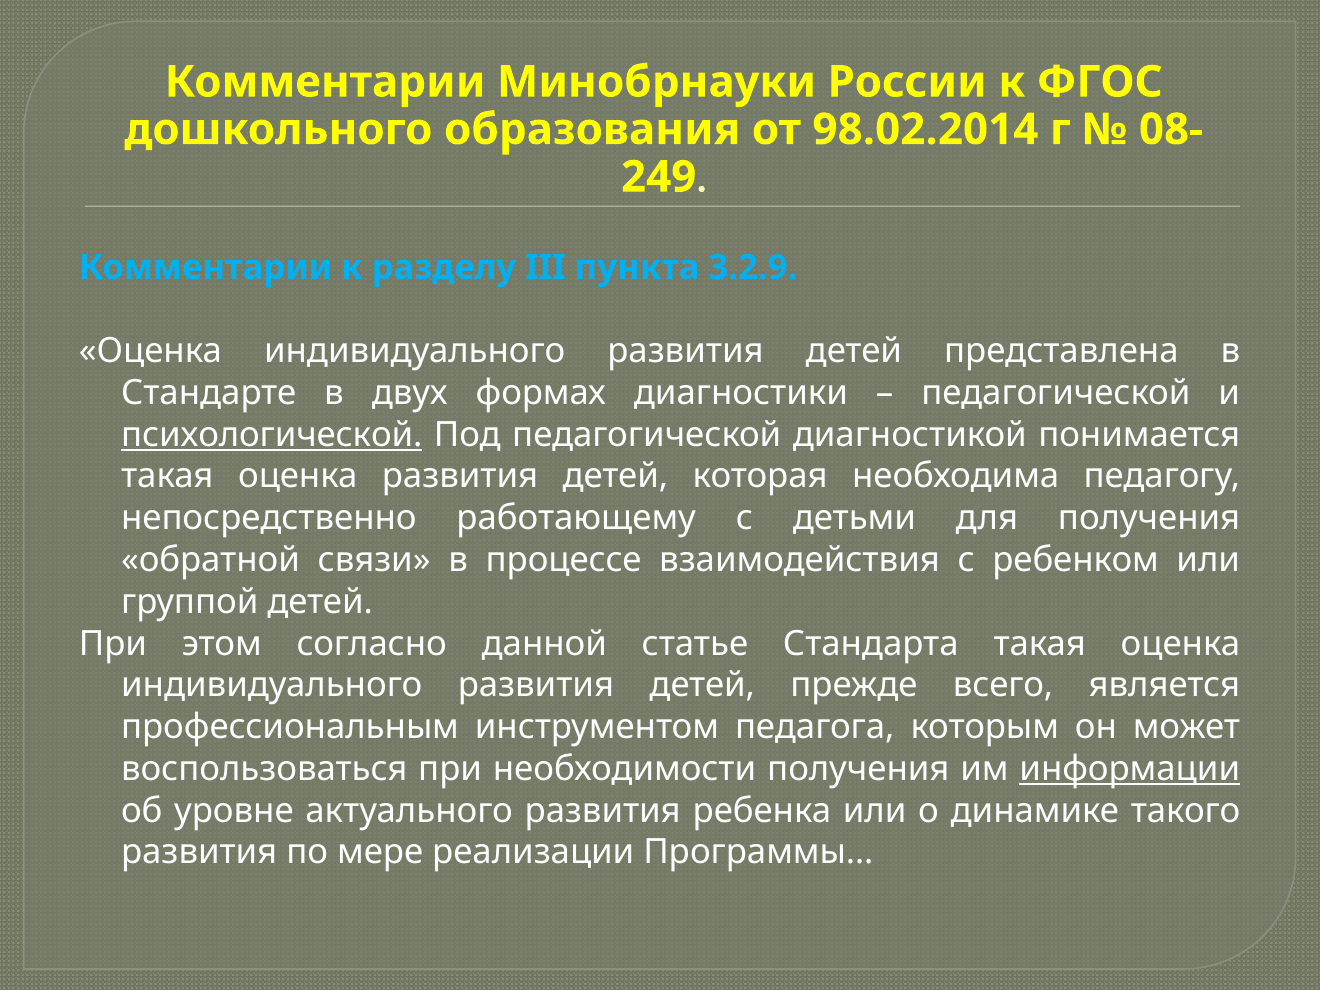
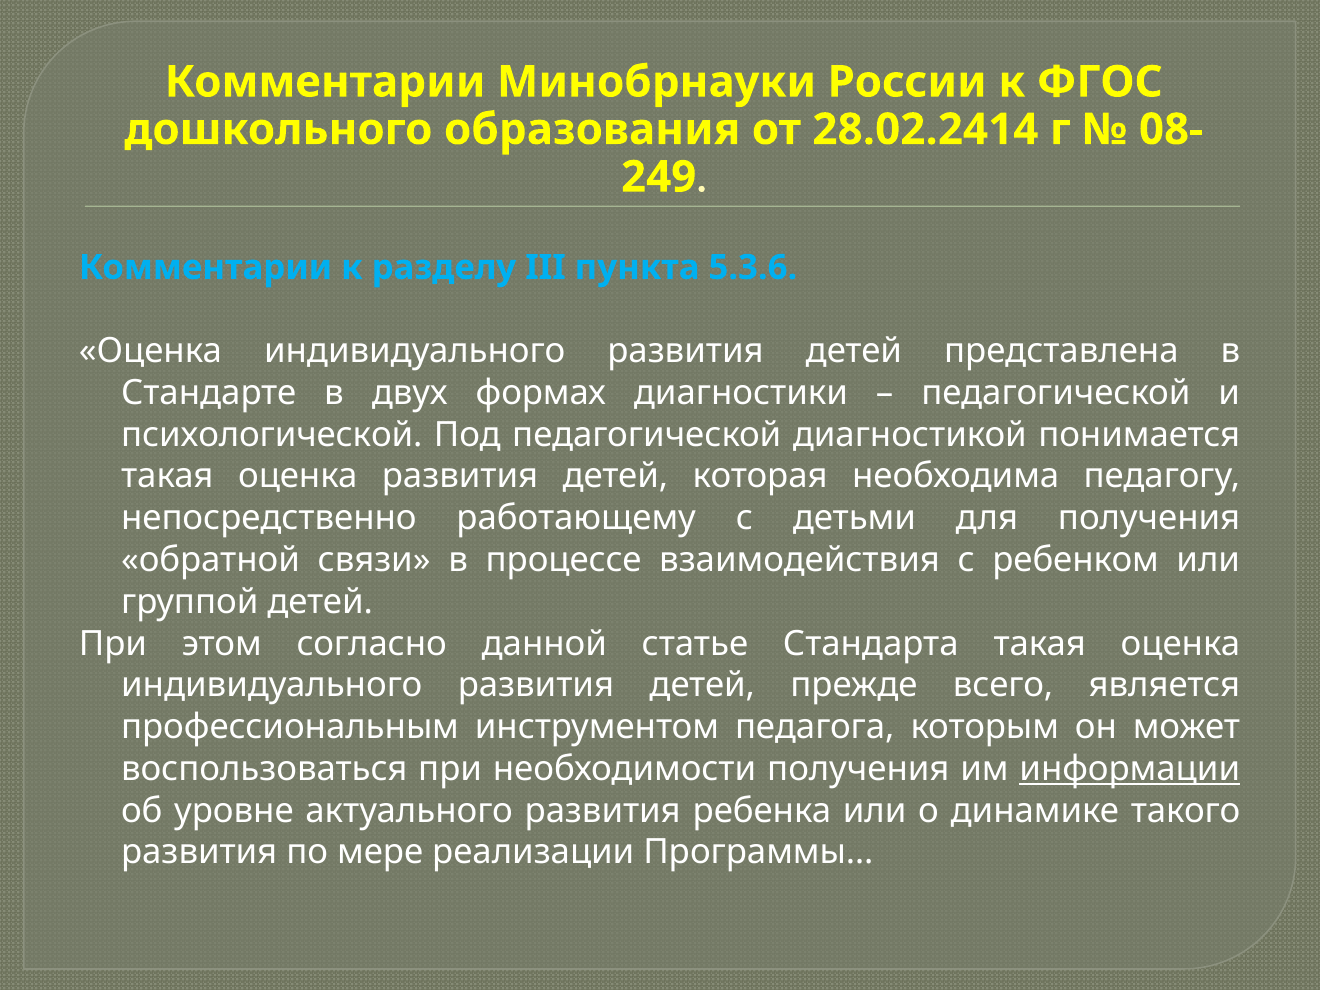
98.02.2014: 98.02.2014 -> 28.02.2414
3.2.9: 3.2.9 -> 5.3.6
психологической underline: present -> none
